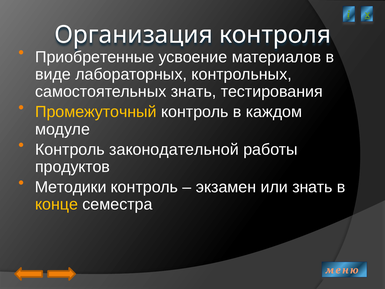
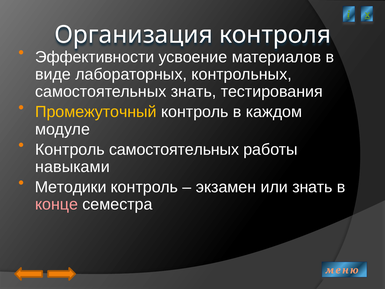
Приобретенные: Приобретенные -> Эффективности
Контроль законодательной: законодательной -> самостоятельных
продуктов: продуктов -> навыками
конце colour: yellow -> pink
